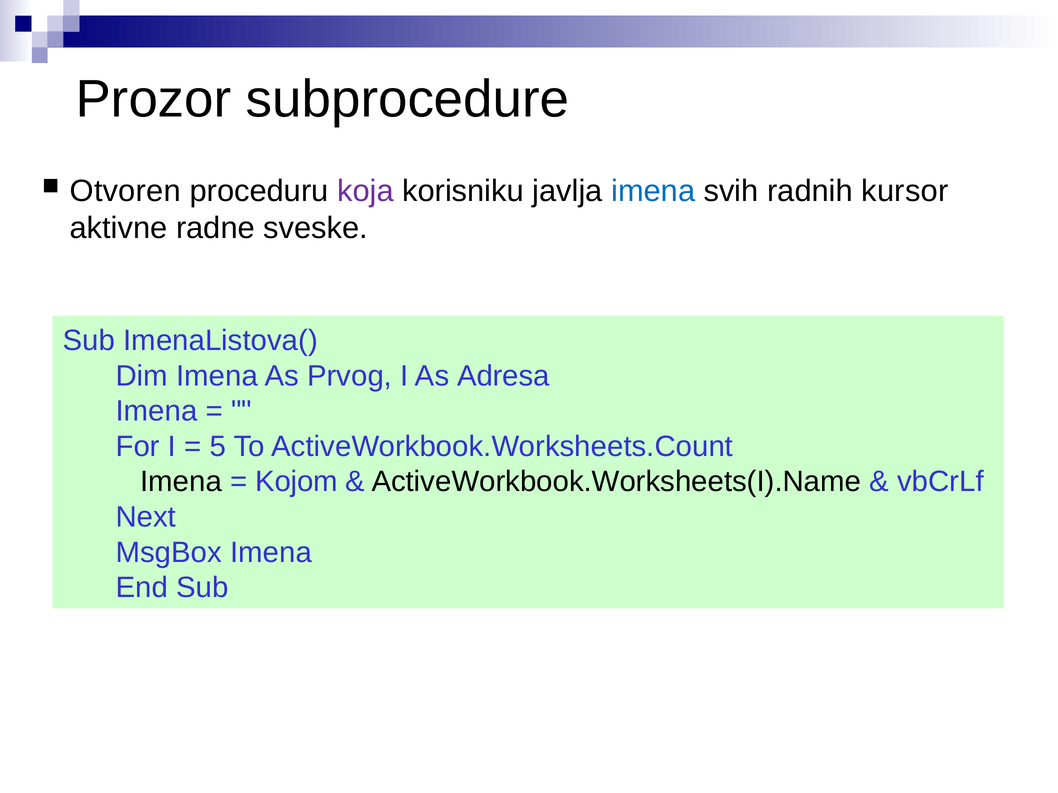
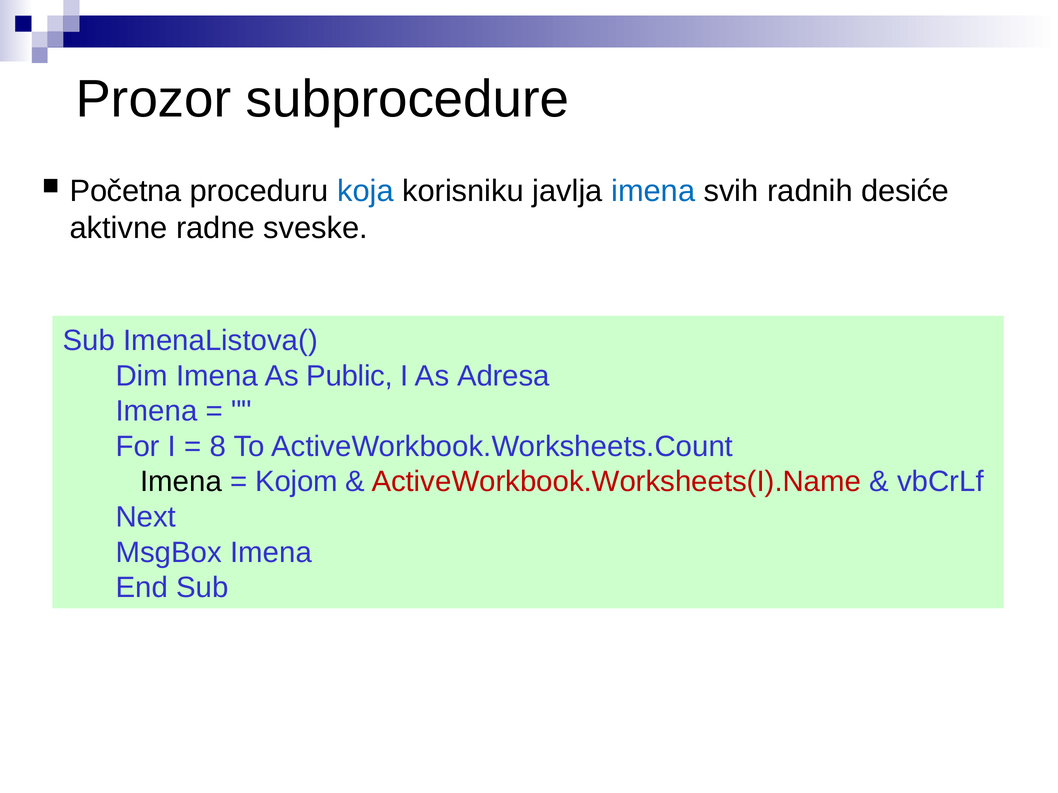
Otvoren: Otvoren -> Početna
koja colour: purple -> blue
kursor: kursor -> desiće
Prvog: Prvog -> Public
5: 5 -> 8
ActiveWorkbook.Worksheets(I).Name colour: black -> red
